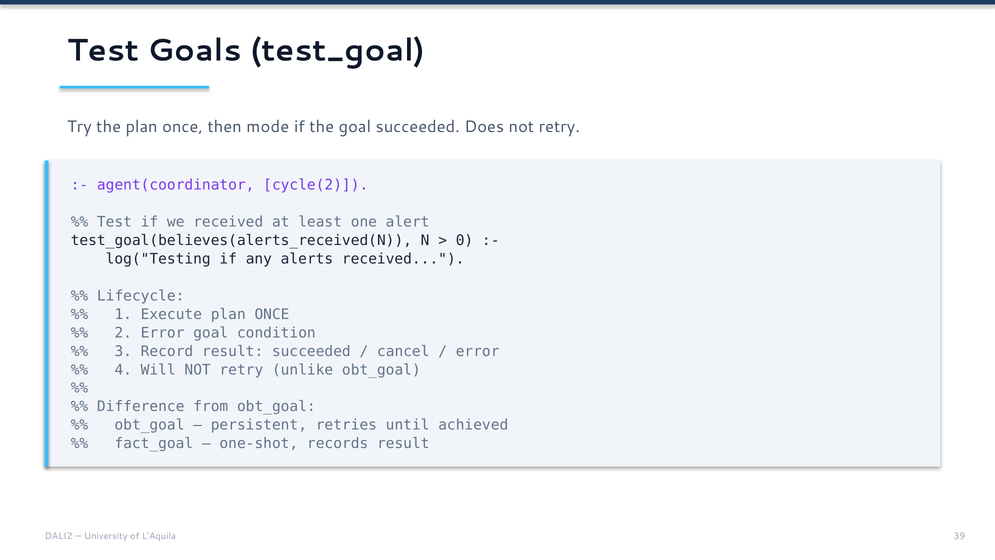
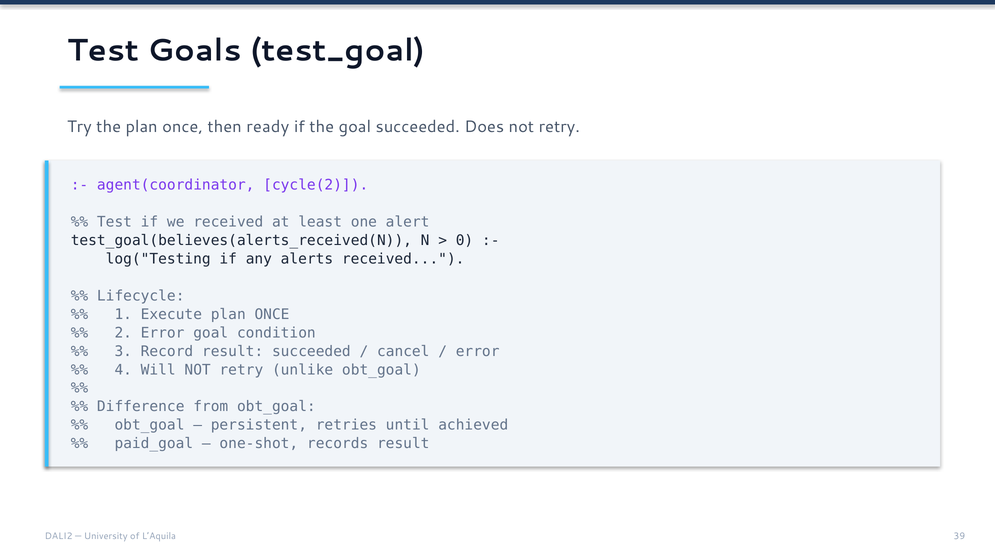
mode: mode -> ready
fact_goal: fact_goal -> paid_goal
